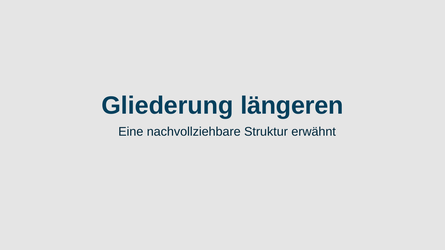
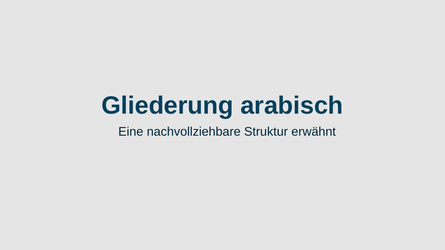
längeren: längeren -> arabisch
